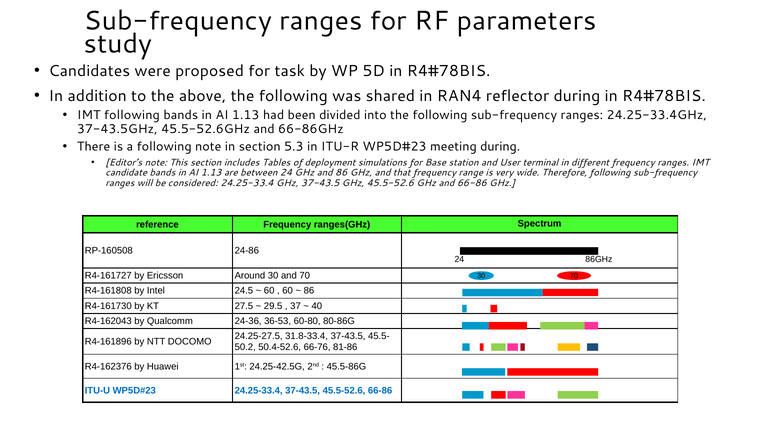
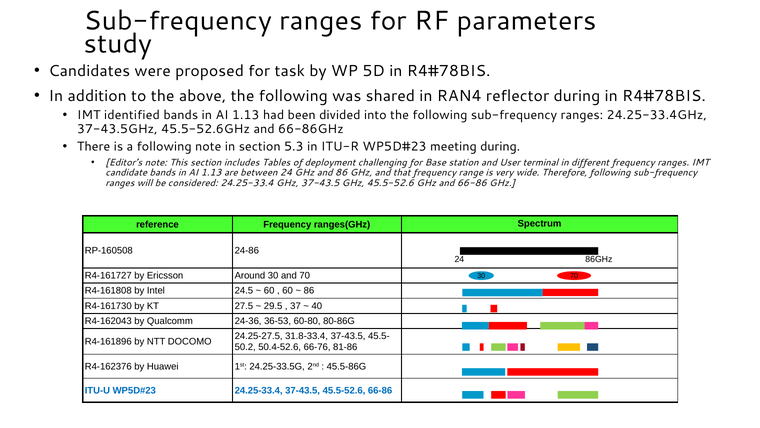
IMT following: following -> identified
simulations: simulations -> challenging
24.25-42.5G: 24.25-42.5G -> 24.25-33.5G
